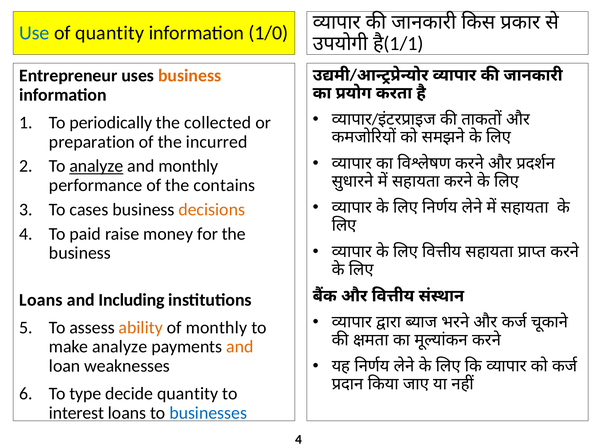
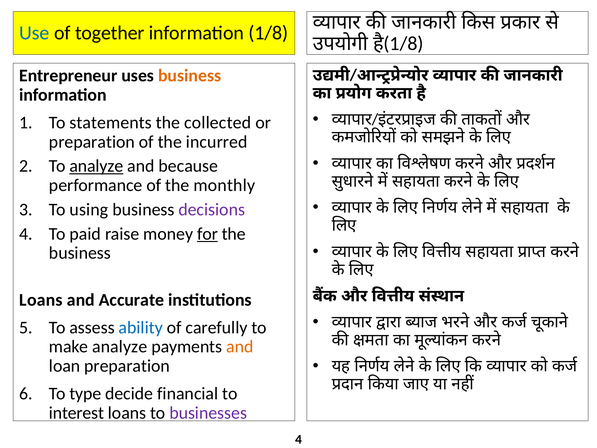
of quantity: quantity -> together
information 1/0: 1/0 -> 1/8
1/1 at (404, 44): 1/1 -> 1/8
periodically: periodically -> statements
and monthly: monthly -> because
contains: contains -> monthly
cases: cases -> using
decisions colour: orange -> purple
for underline: none -> present
Including: Including -> Accurate
ability colour: orange -> blue
of monthly: monthly -> carefully
loan weaknesses: weaknesses -> preparation
decide quantity: quantity -> financial
businesses colour: blue -> purple
